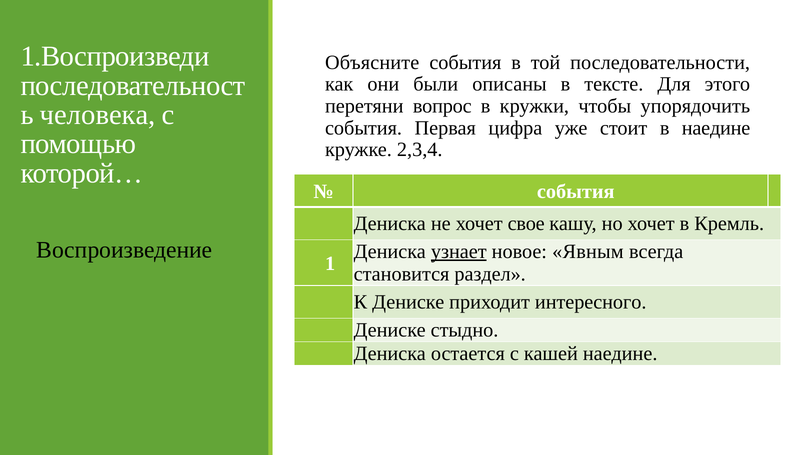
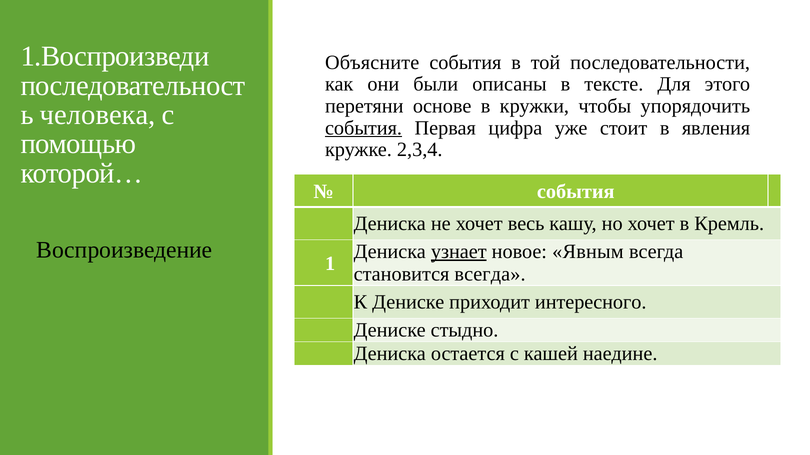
вопрос: вопрос -> основе
события at (364, 128) underline: none -> present
в наедине: наедине -> явления
свое: свое -> весь
становится раздел: раздел -> всегда
